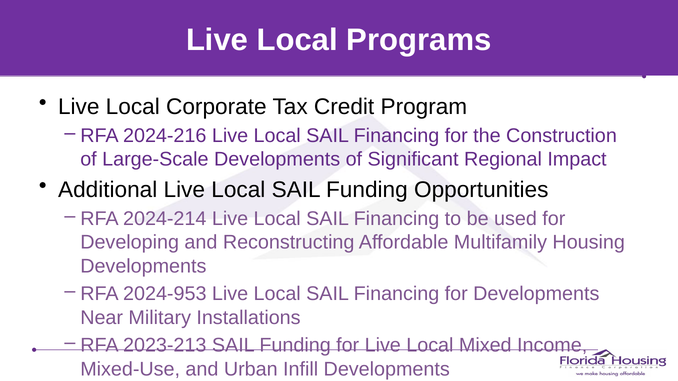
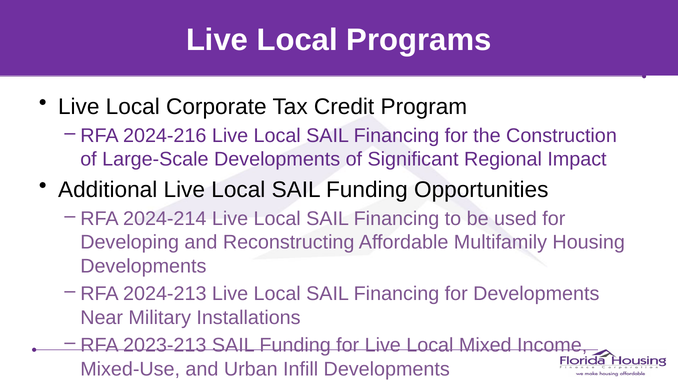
2024-953: 2024-953 -> 2024-213
